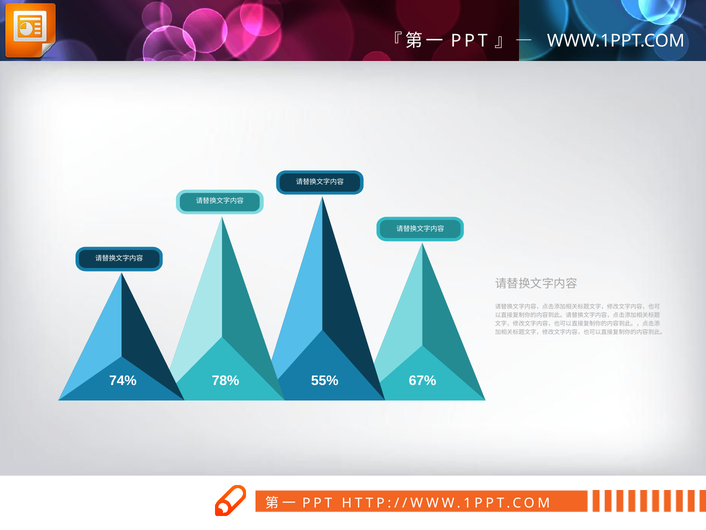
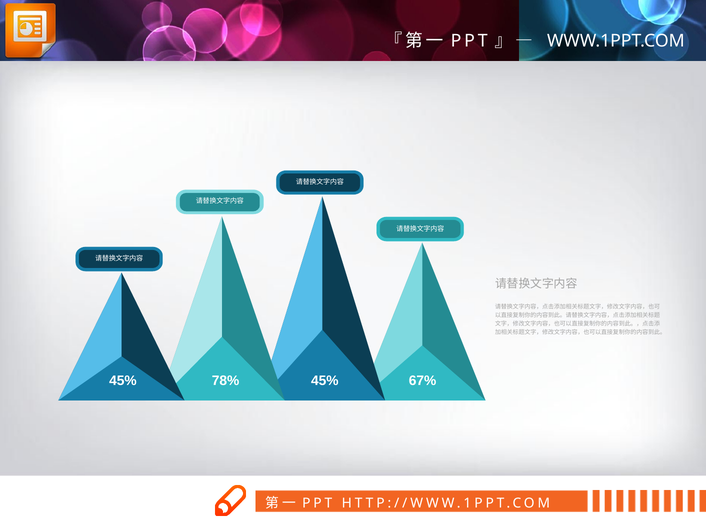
74% at (123, 381): 74% -> 45%
78% 55%: 55% -> 45%
